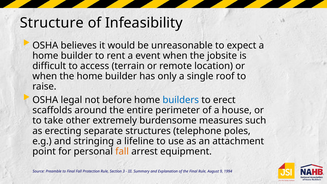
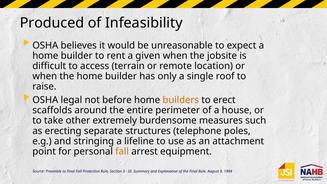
Structure: Structure -> Produced
event: event -> given
builders colour: blue -> orange
